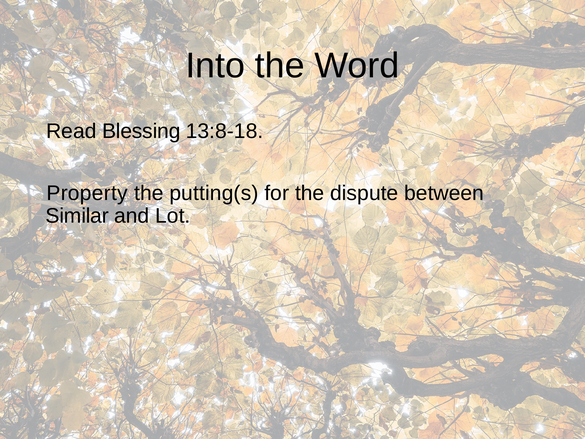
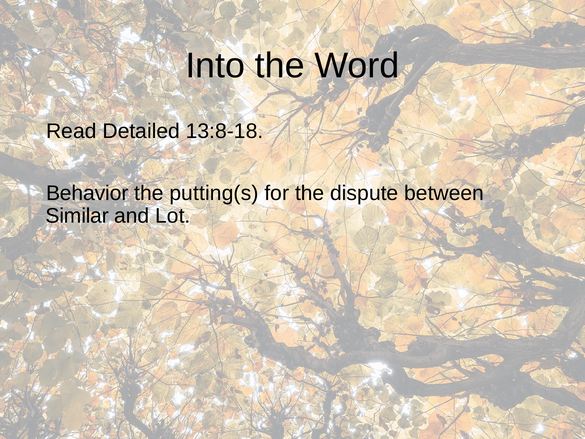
Blessing: Blessing -> Detailed
Property: Property -> Behavior
